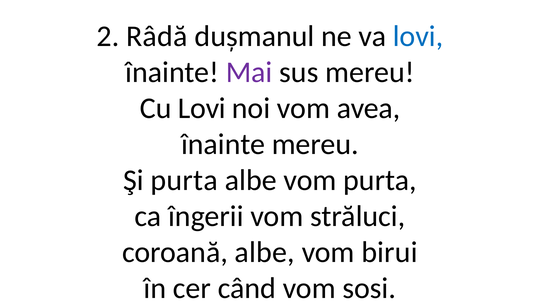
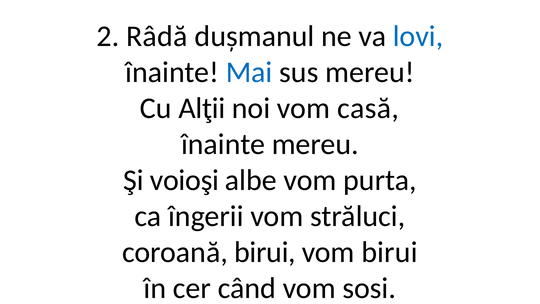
Mai colour: purple -> blue
Cu Lovi: Lovi -> Alţii
avea: avea -> casă
Şi purta: purta -> voioşi
coroană albe: albe -> birui
